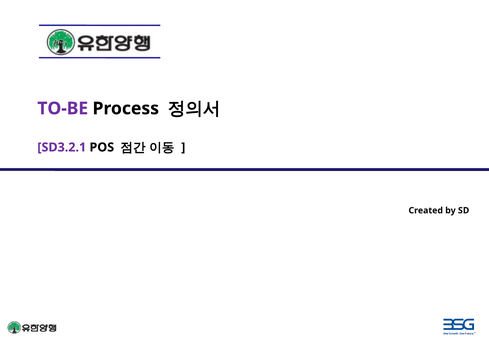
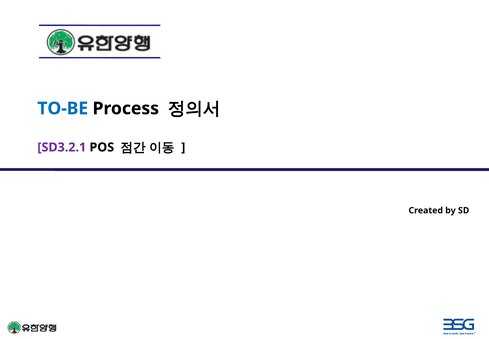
TO-BE colour: purple -> blue
